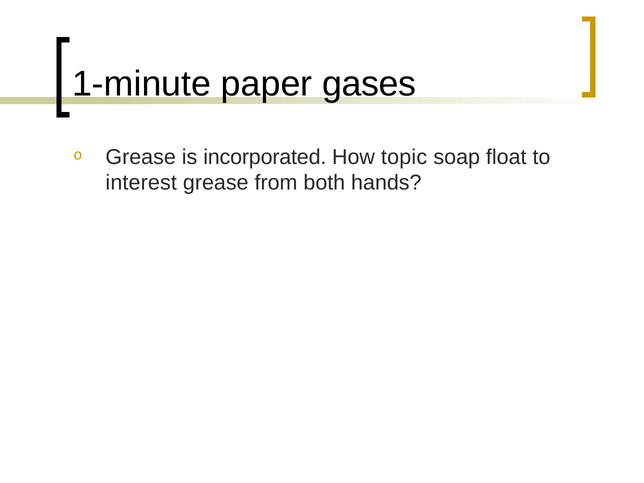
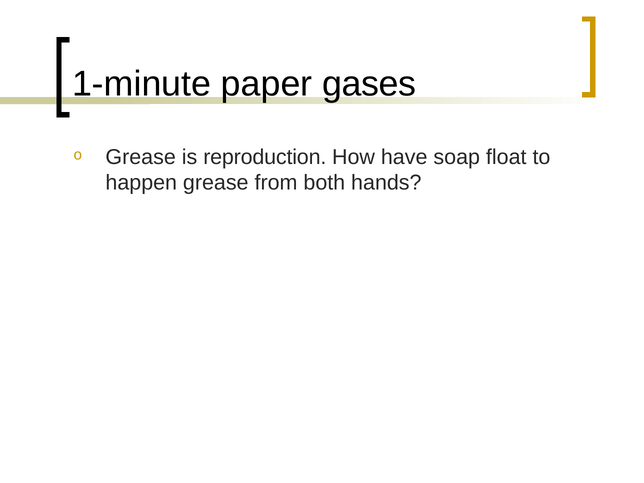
incorporated: incorporated -> reproduction
topic: topic -> have
interest: interest -> happen
